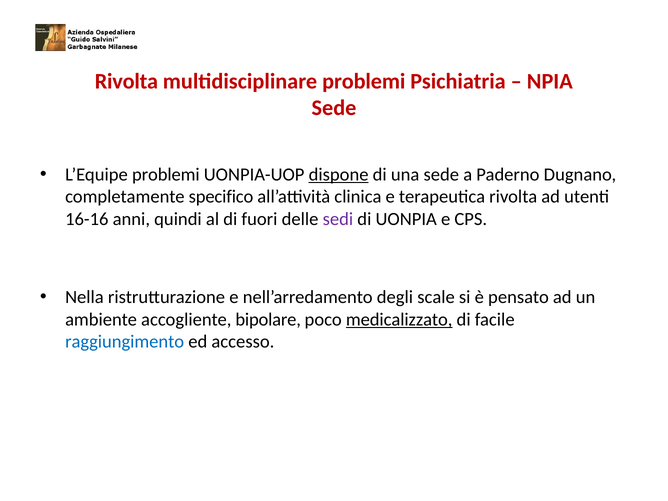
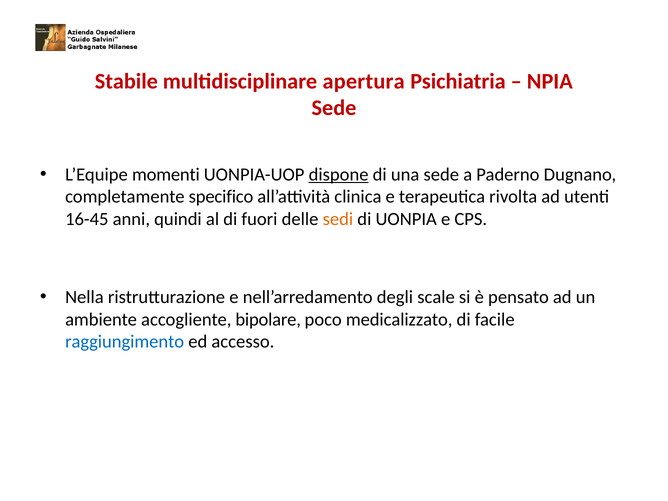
Rivolta at (126, 81): Rivolta -> Stabile
multidisciplinare problemi: problemi -> apertura
L’Equipe problemi: problemi -> momenti
16-16: 16-16 -> 16-45
sedi colour: purple -> orange
medicalizzato underline: present -> none
